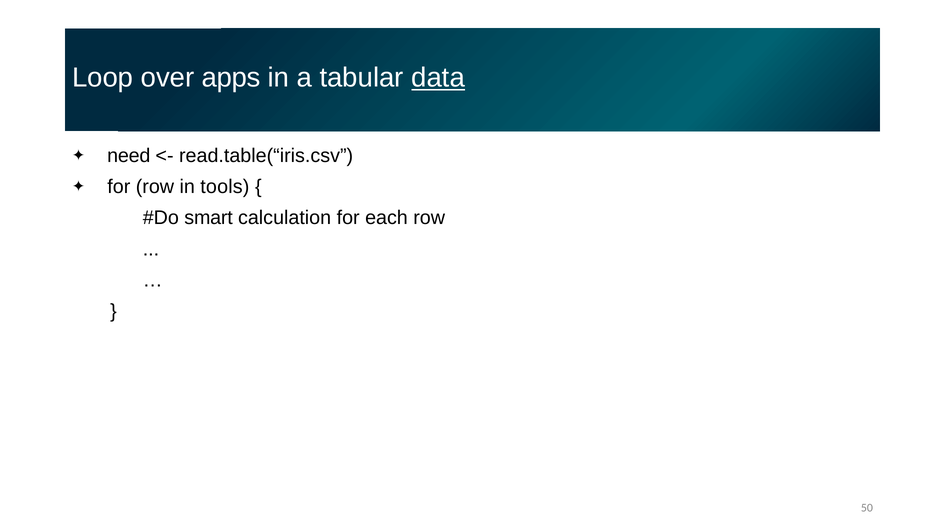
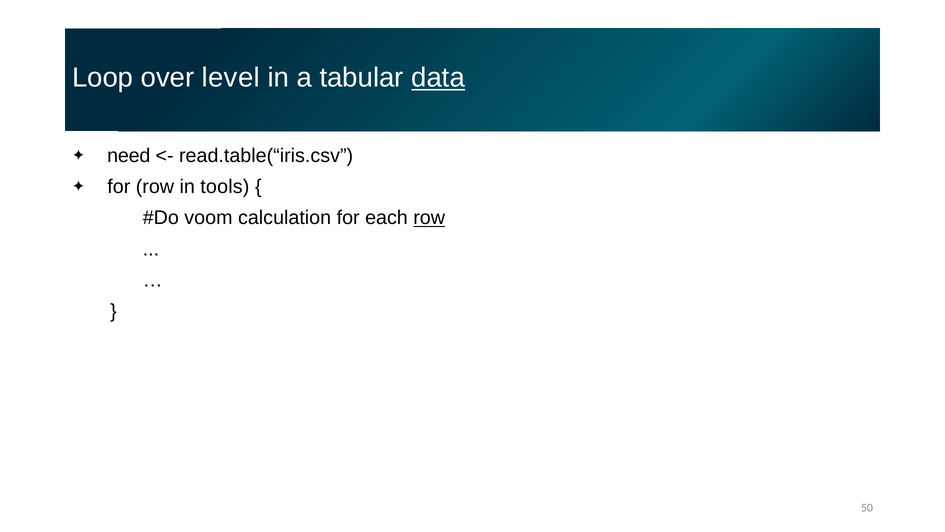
apps: apps -> level
smart: smart -> voom
row at (429, 218) underline: none -> present
